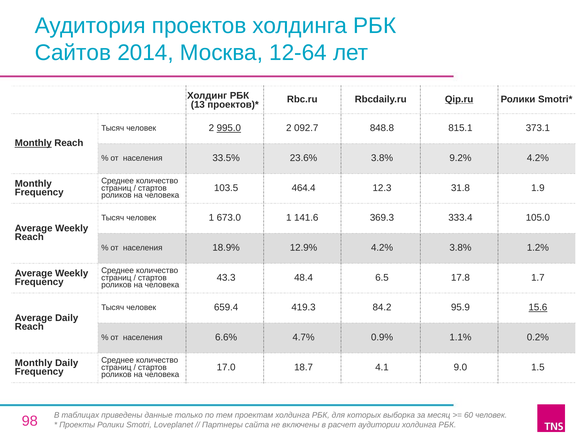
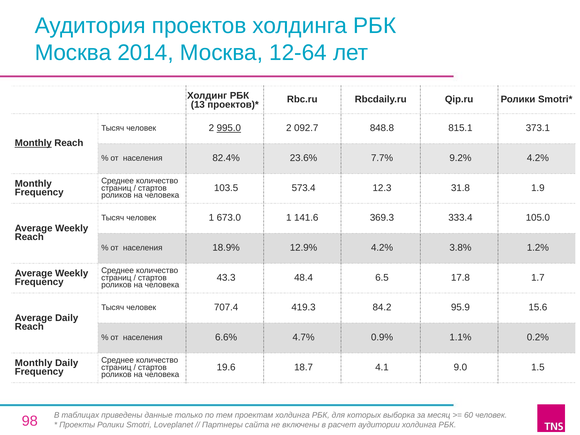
Сайтов at (73, 53): Сайтов -> Москва
Qip.ru underline: present -> none
33.5%: 33.5% -> 82.4%
23.6% 3.8%: 3.8% -> 7.7%
464.4: 464.4 -> 573.4
659.4: 659.4 -> 707.4
15.6 underline: present -> none
17.0: 17.0 -> 19.6
